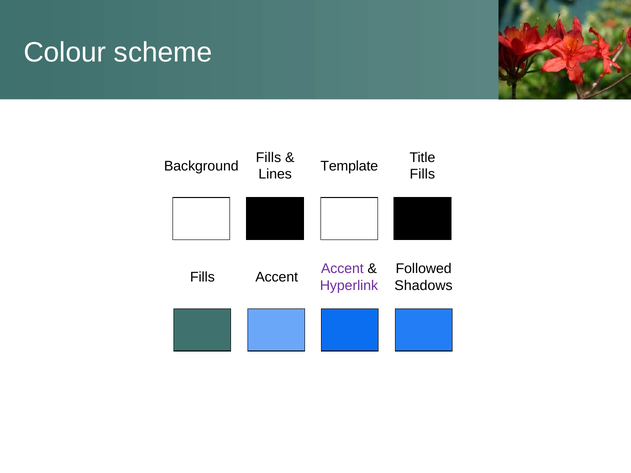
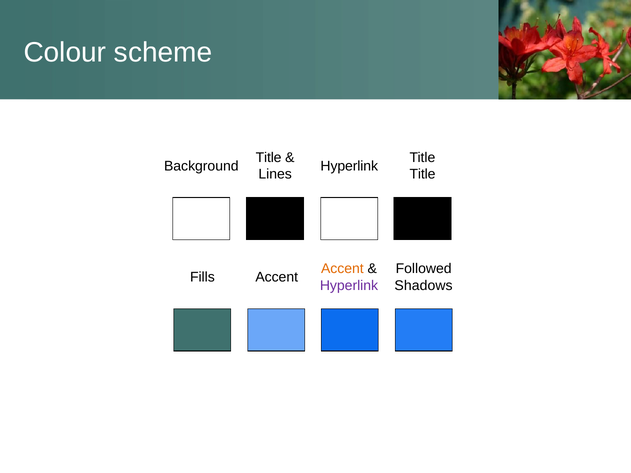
Fills at (268, 157): Fills -> Title
Template at (349, 166): Template -> Hyperlink
Fills at (422, 174): Fills -> Title
Accent at (342, 269) colour: purple -> orange
